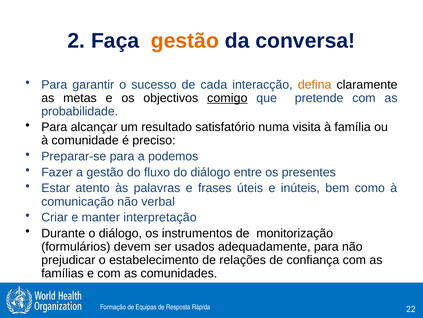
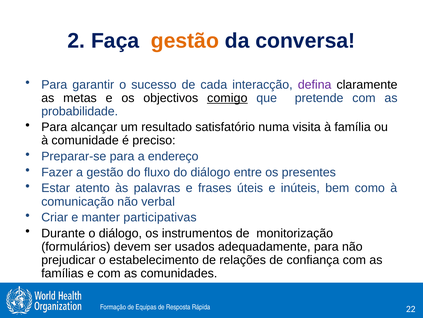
defina colour: orange -> purple
podemos: podemos -> endereço
interpretação: interpretação -> participativas
